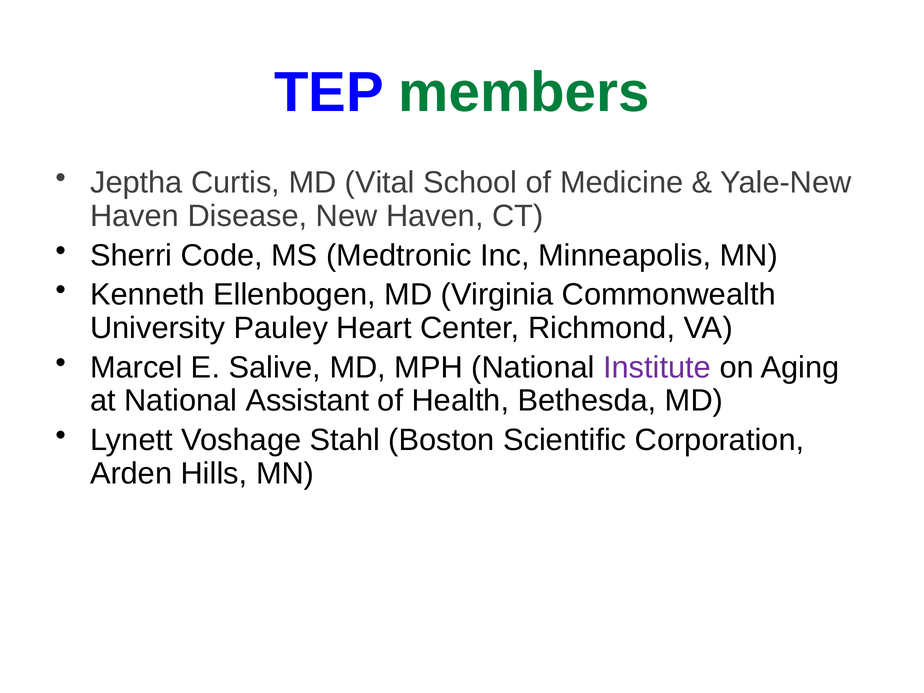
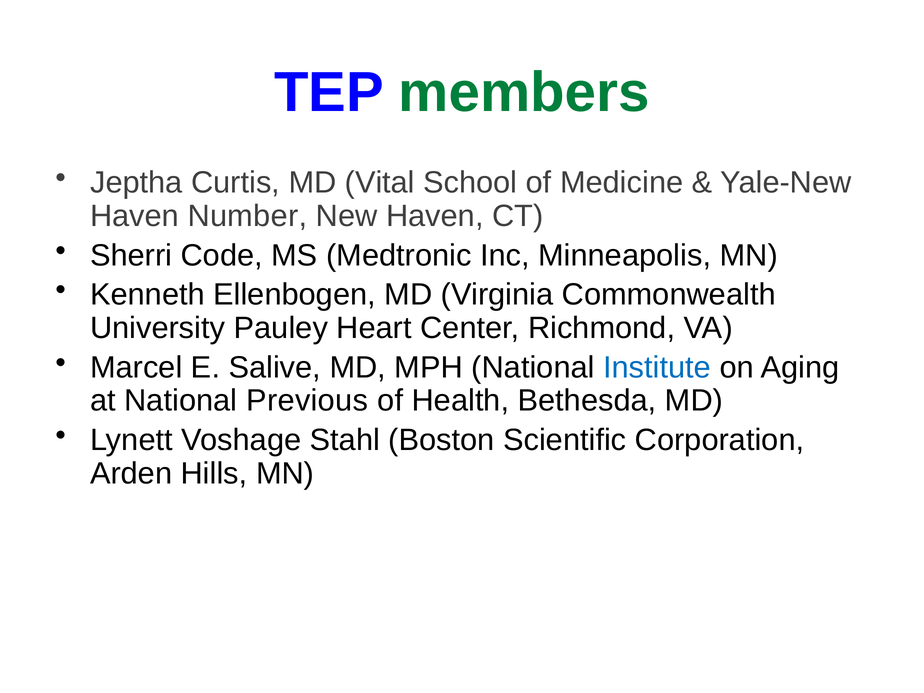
Disease: Disease -> Number
Institute colour: purple -> blue
Assistant: Assistant -> Previous
